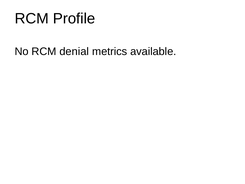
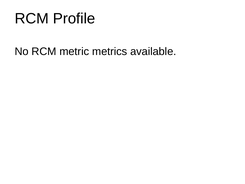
denial: denial -> metric
